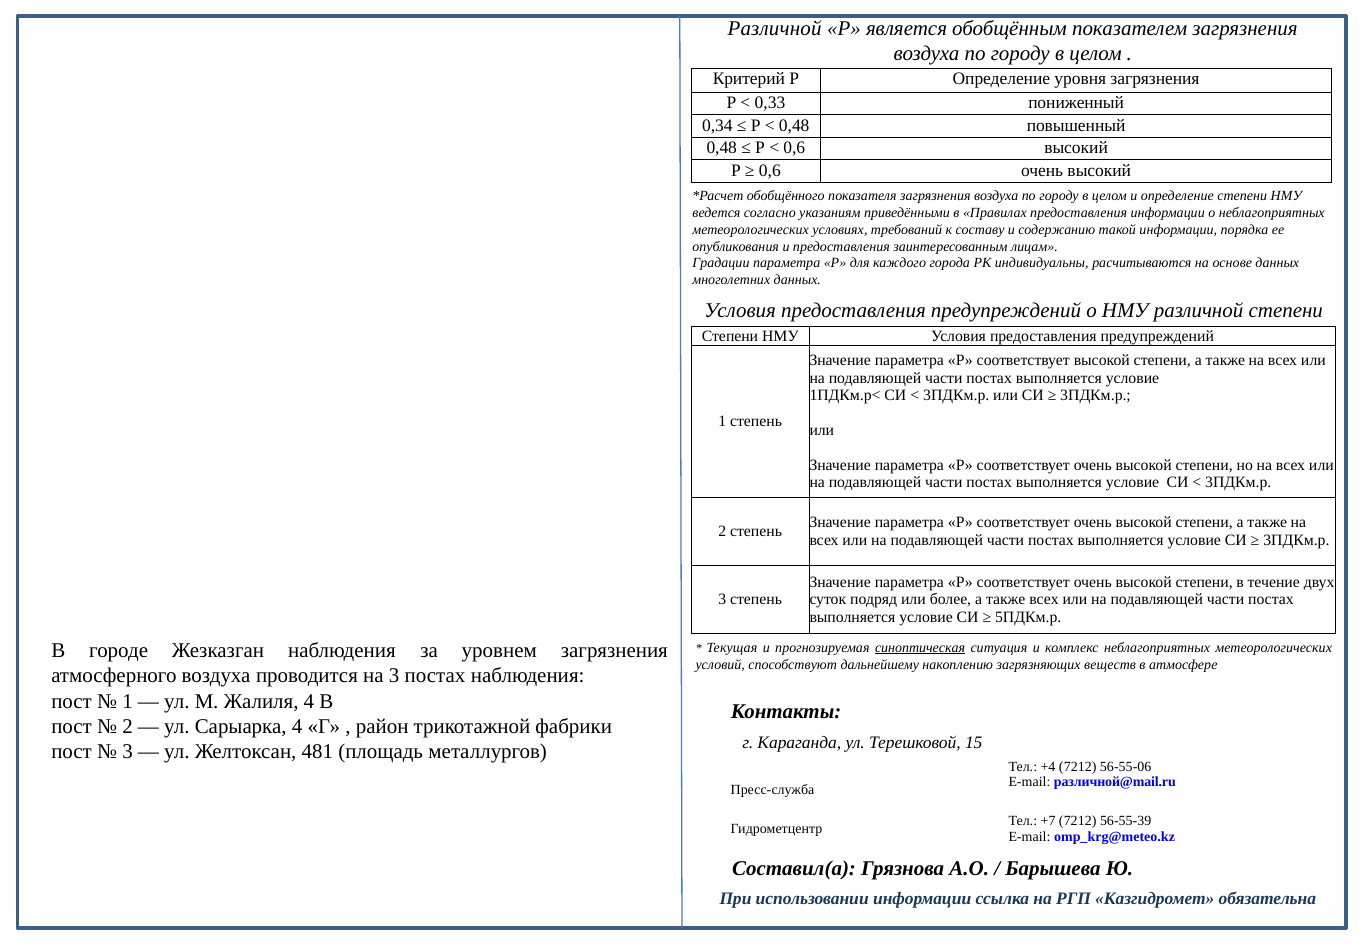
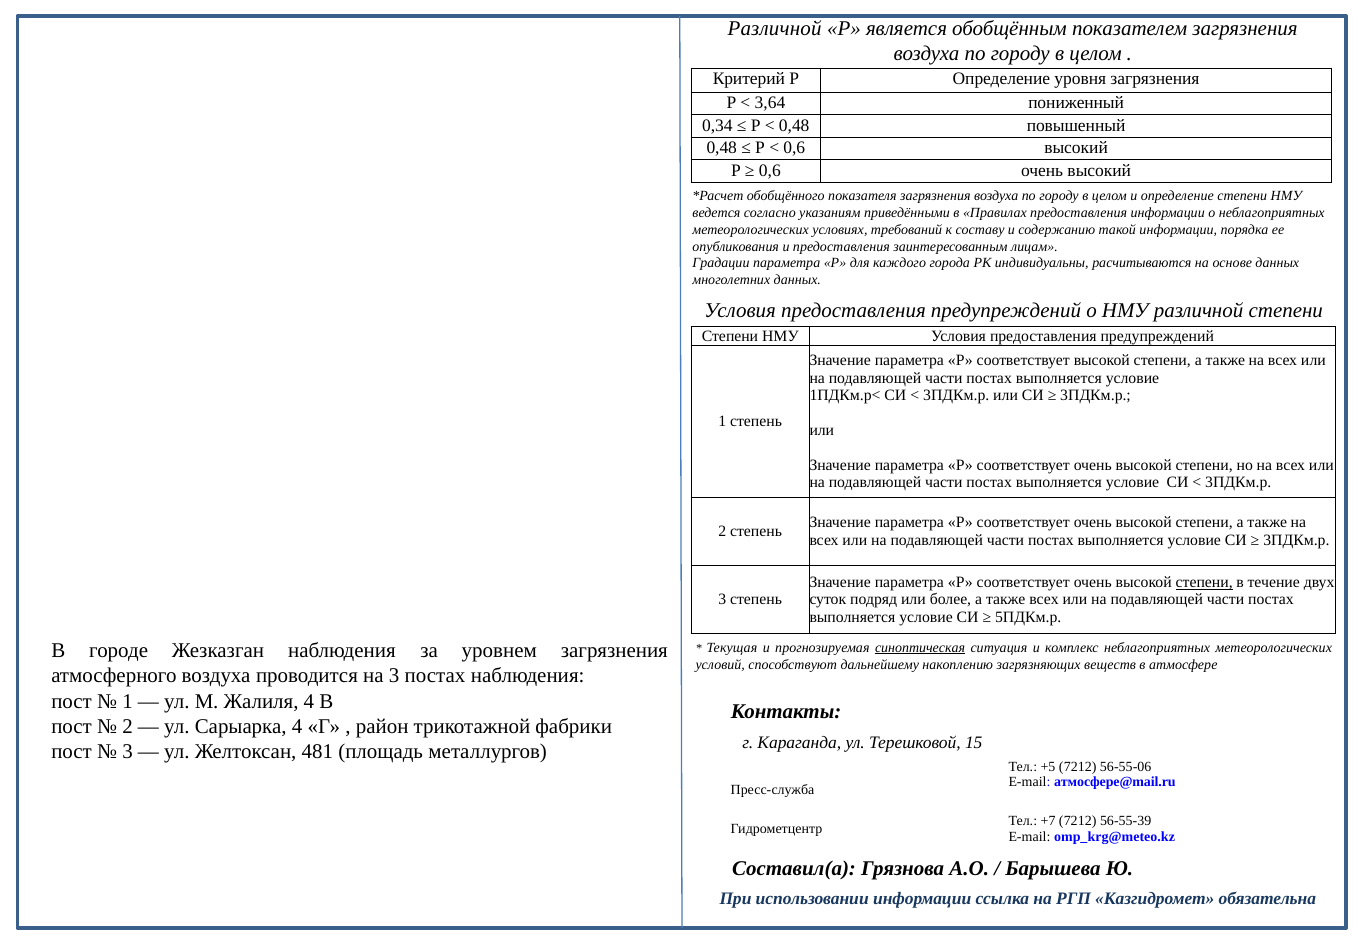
0,33: 0,33 -> 3,64
степени at (1204, 582) underline: none -> present
+4: +4 -> +5
различной@mail.ru: различной@mail.ru -> атмосфере@mail.ru
